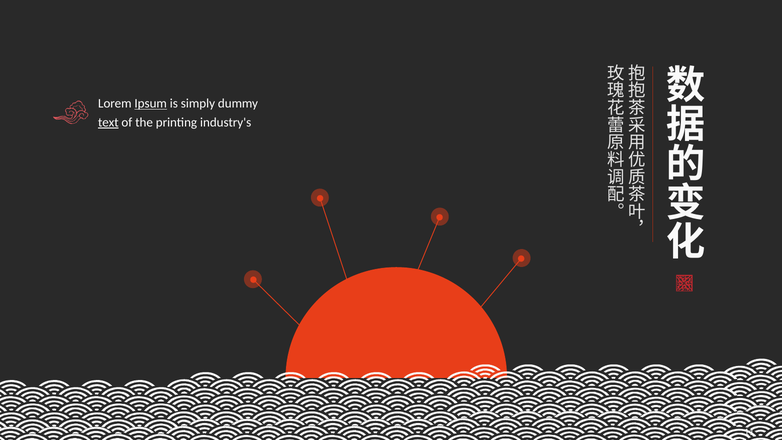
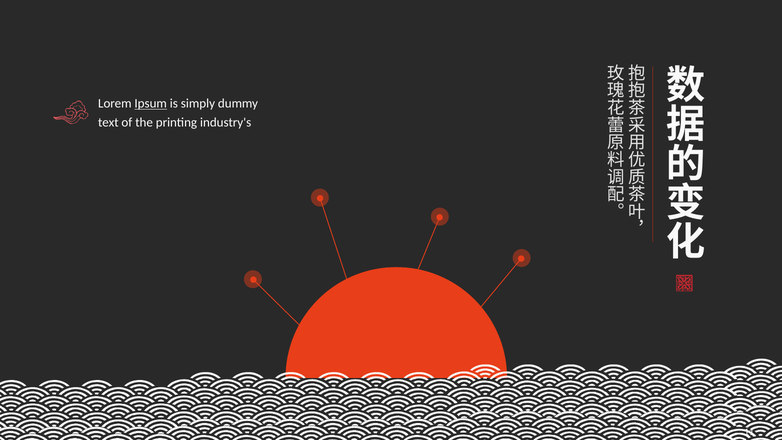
text underline: present -> none
